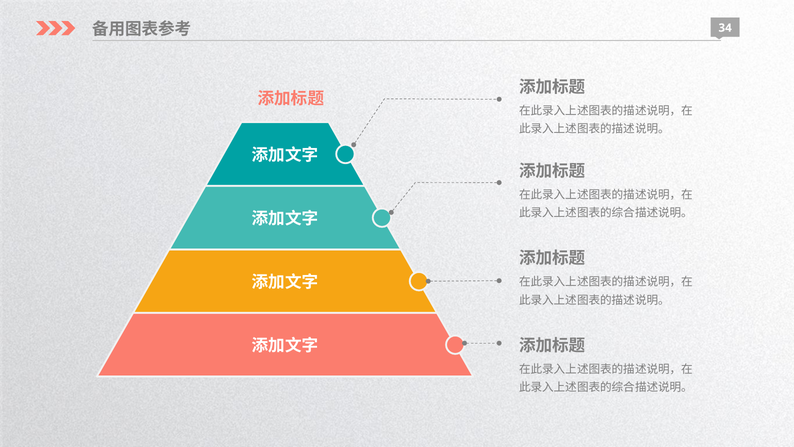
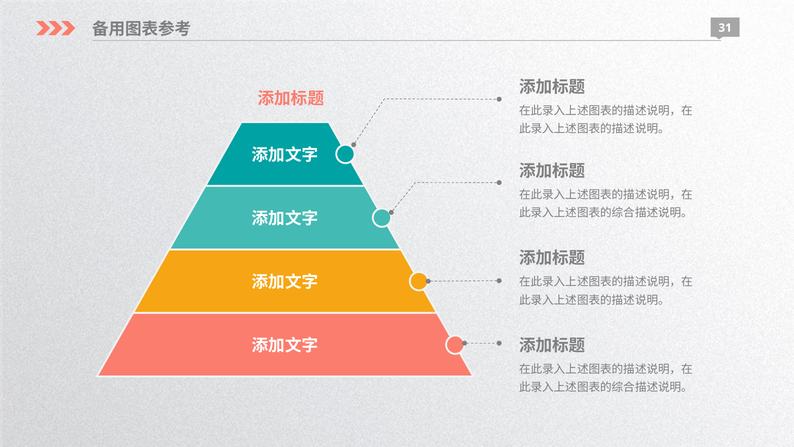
34: 34 -> 31
